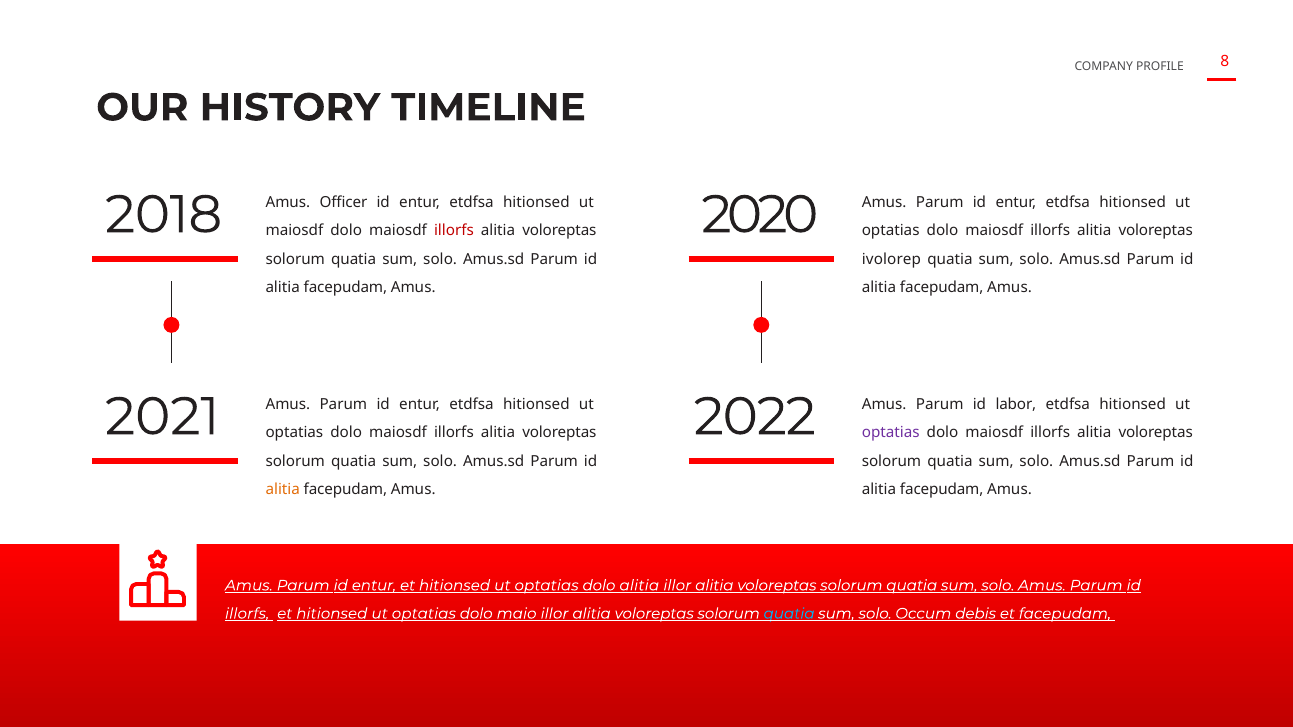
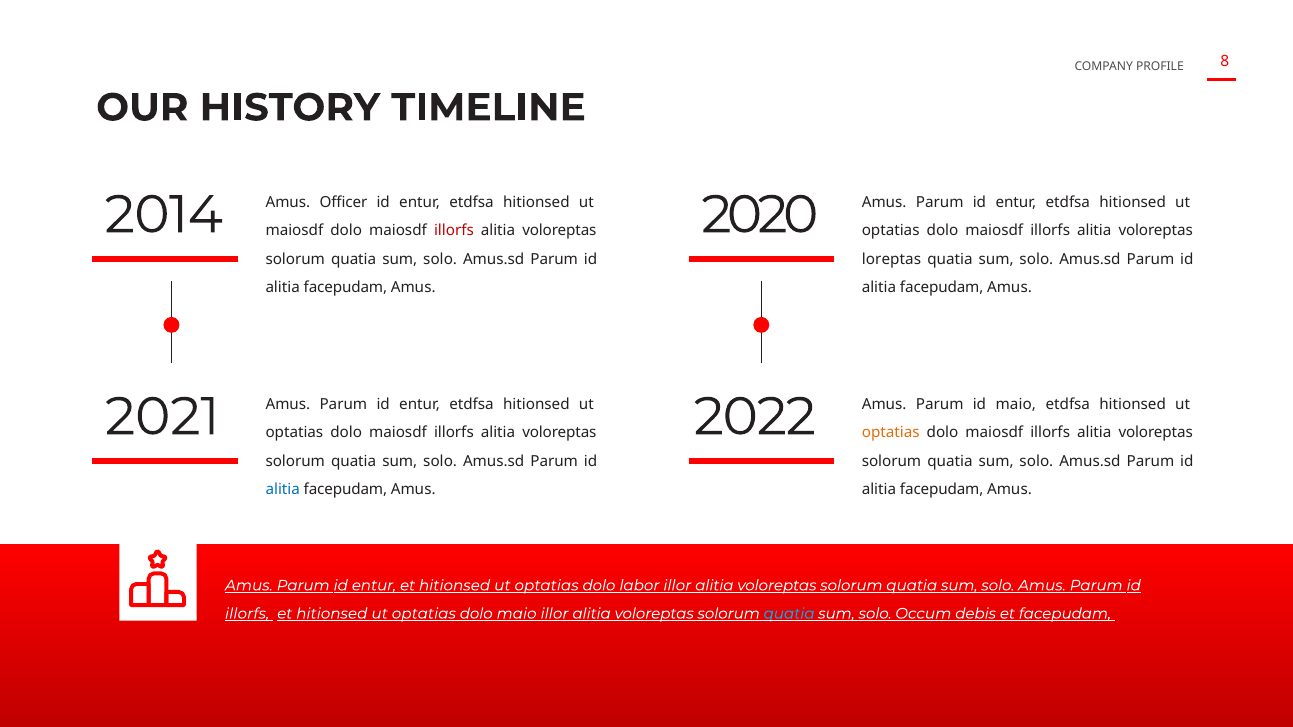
2018: 2018 -> 2014
ivolorep: ivolorep -> loreptas
id labor: labor -> maio
optatias at (891, 433) colour: purple -> orange
alitia at (283, 489) colour: orange -> blue
dolo alitia: alitia -> labor
